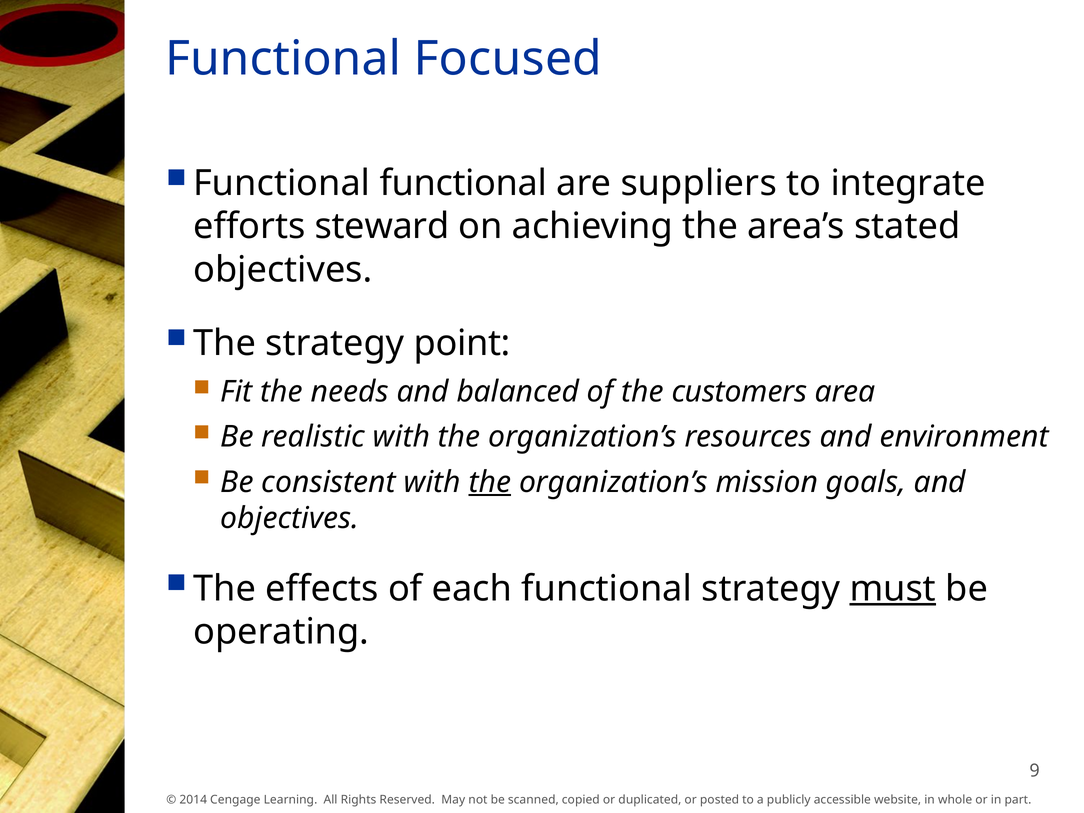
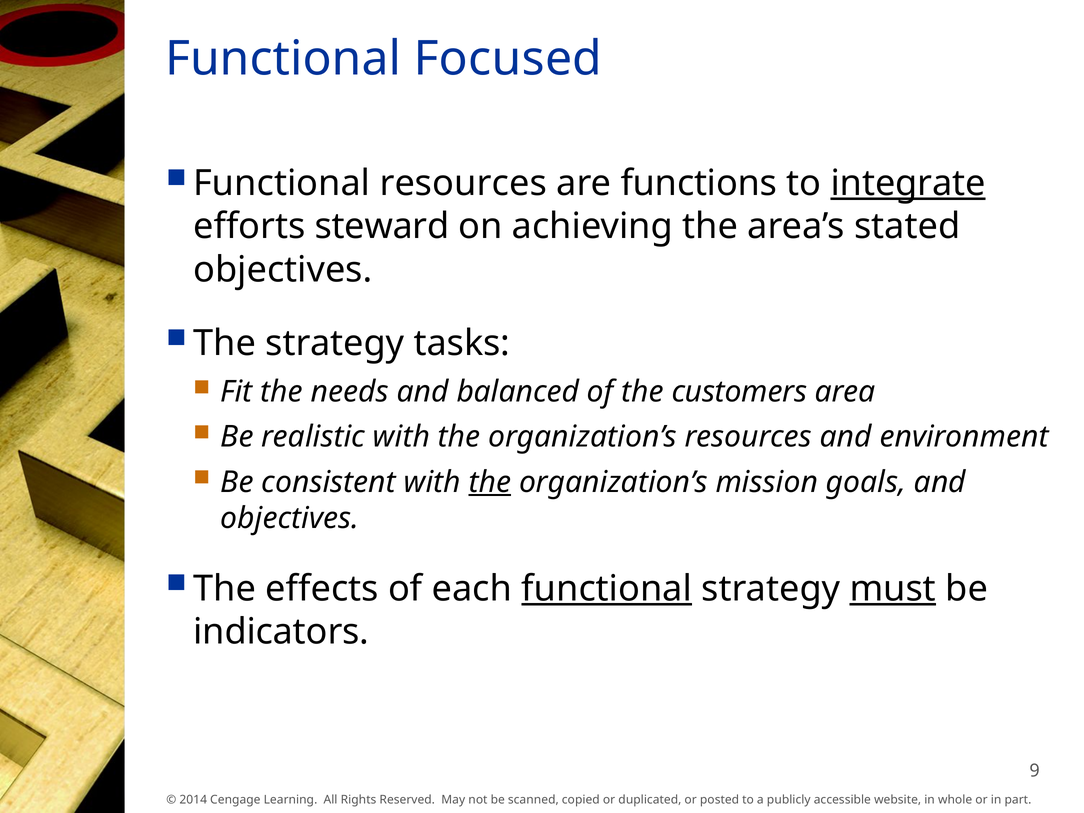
Functional functional: functional -> resources
suppliers: suppliers -> functions
integrate underline: none -> present
point: point -> tasks
functional at (607, 589) underline: none -> present
operating: operating -> indicators
